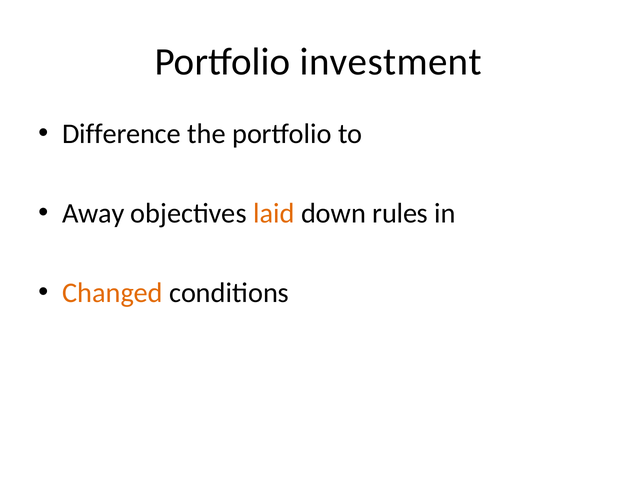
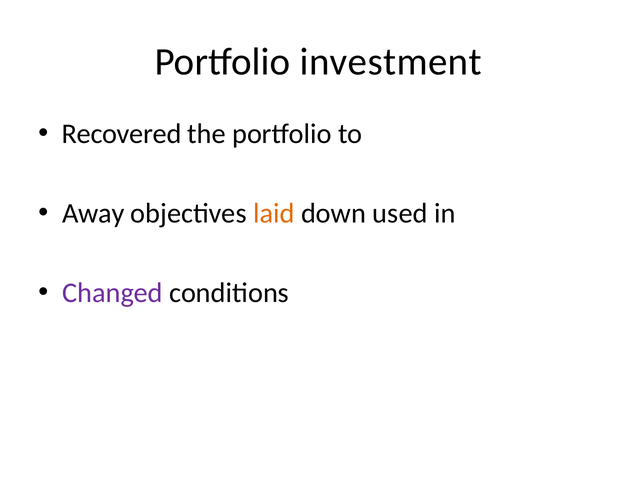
Difference: Difference -> Recovered
rules: rules -> used
Changed colour: orange -> purple
